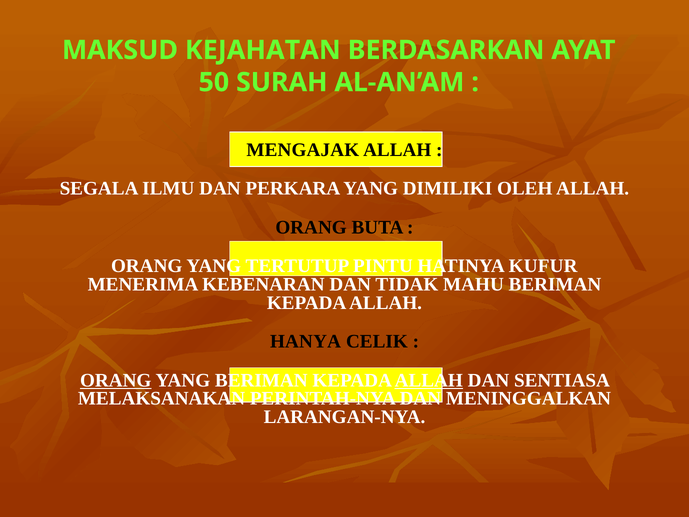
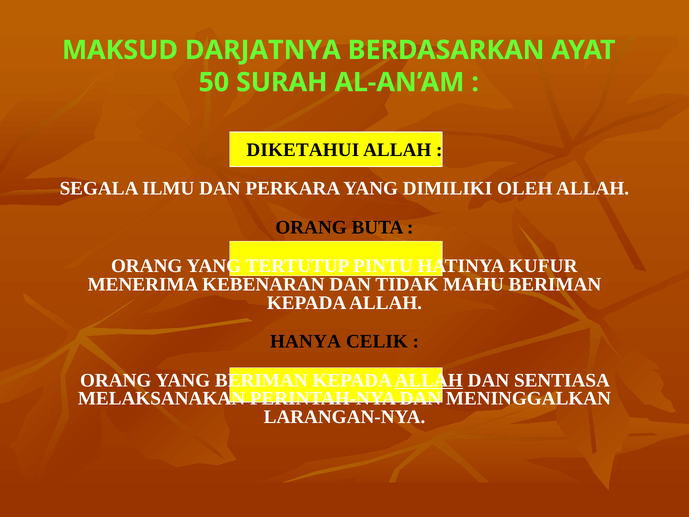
KEJAHATAN: KEJAHATAN -> DARJATNYA
MENGAJAK: MENGAJAK -> DIKETAHUI
ORANG at (116, 380) underline: present -> none
